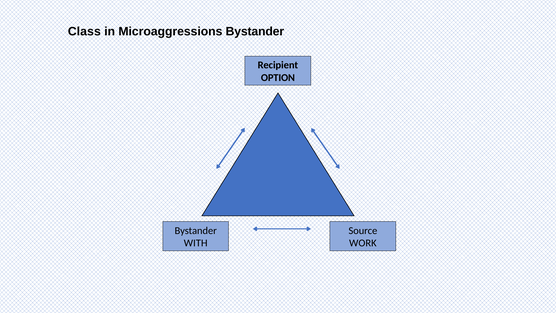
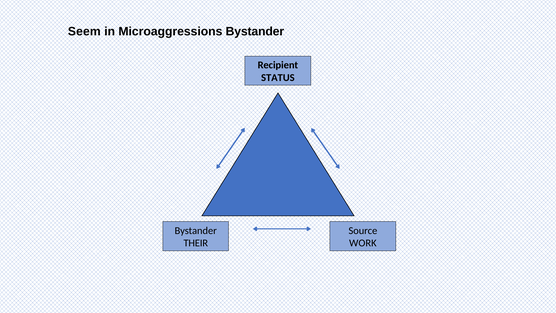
Class: Class -> Seem
OPTION: OPTION -> STATUS
WITH: WITH -> THEIR
